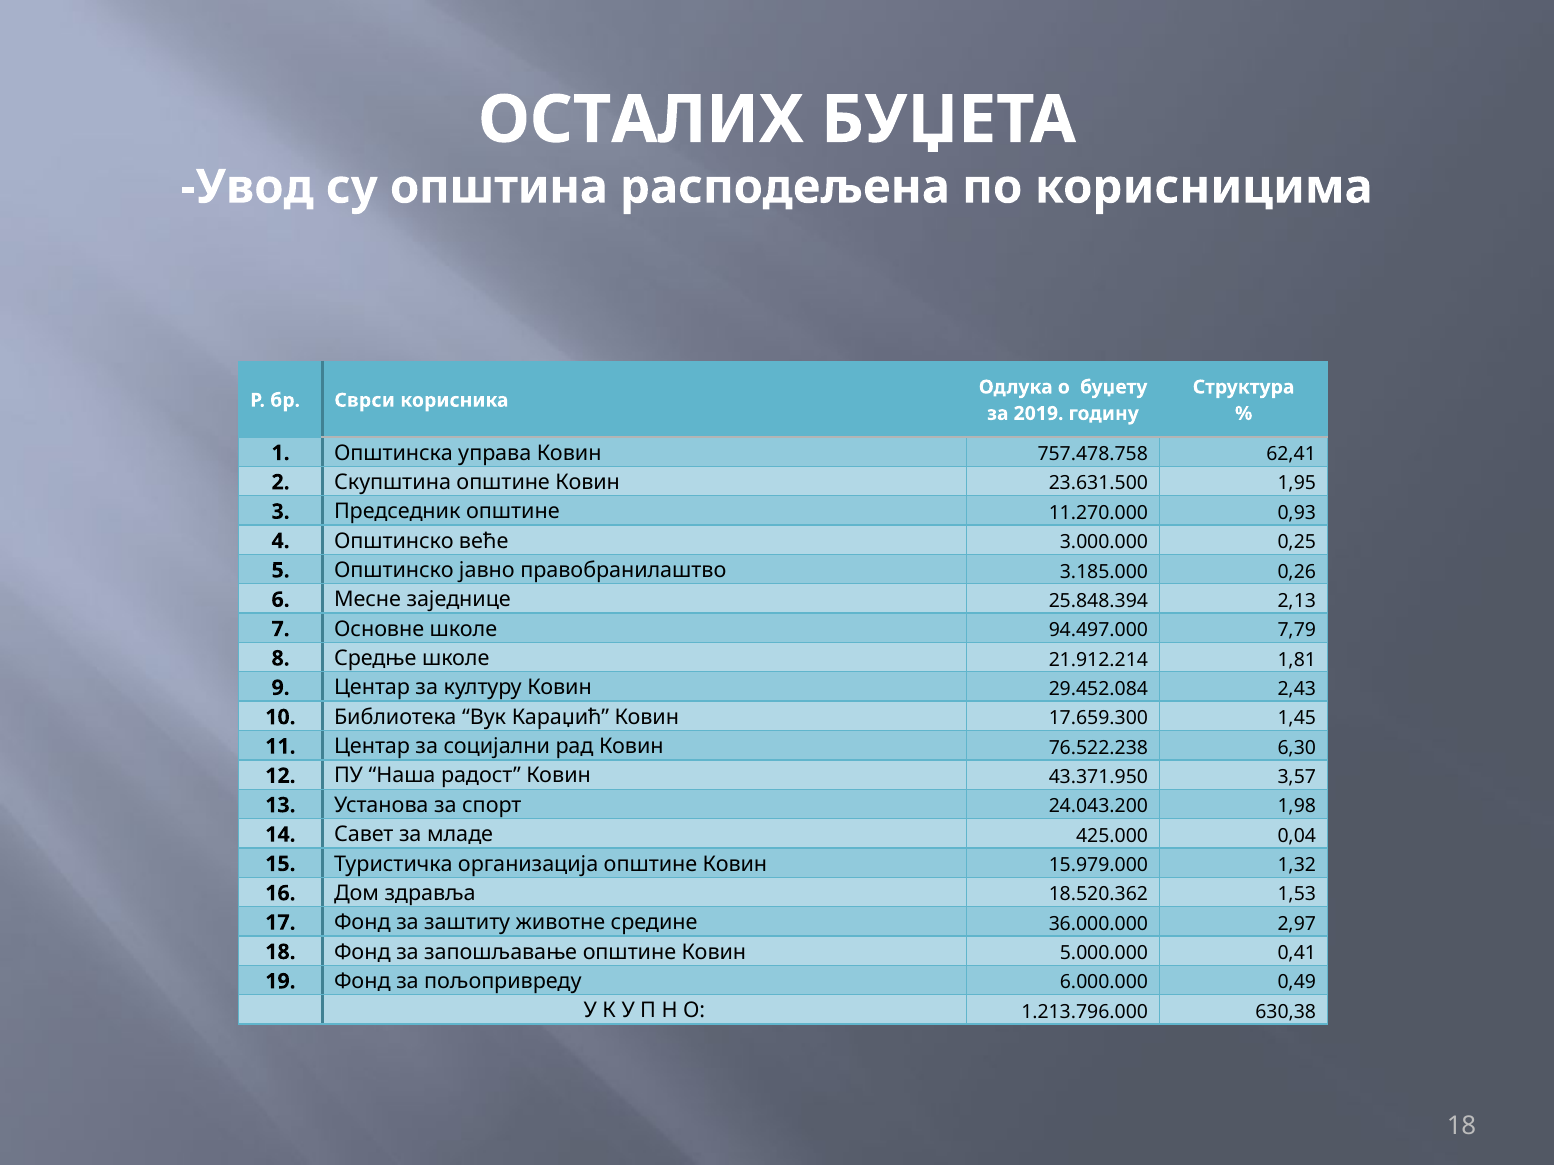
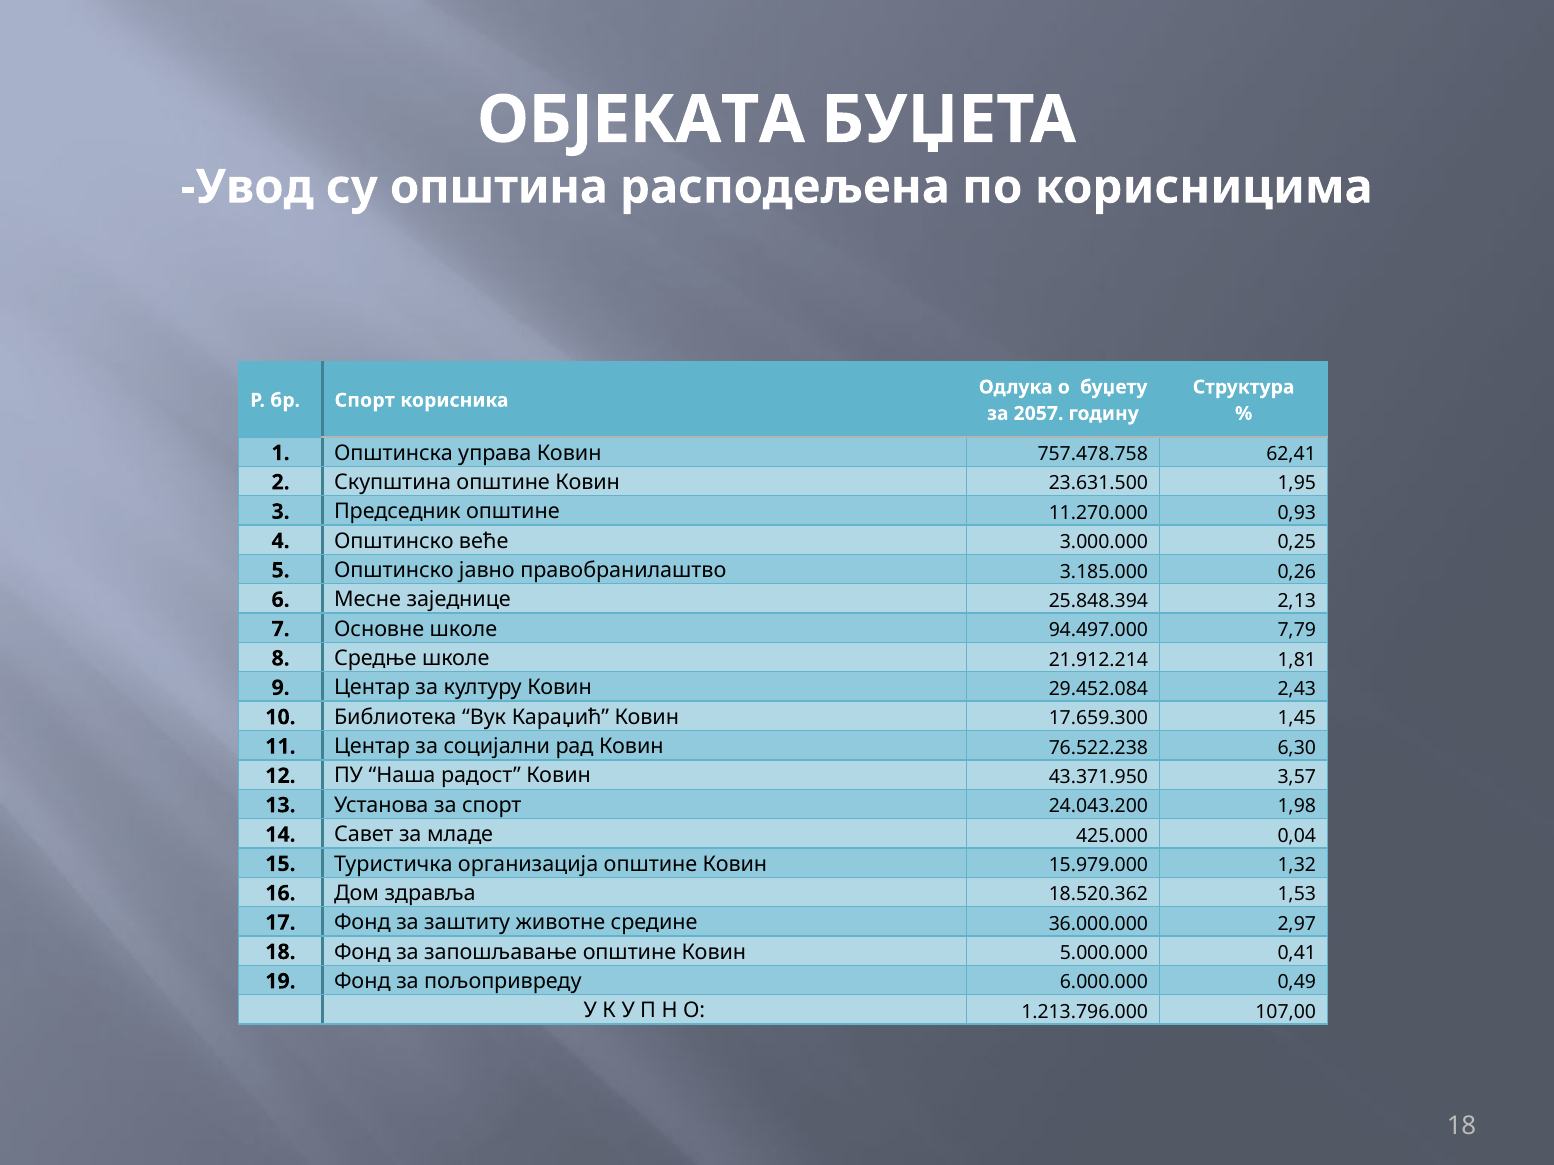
ОСТАЛИХ: ОСТАЛИХ -> ОБЈЕКАТА
бр Сврси: Сврси -> Спорт
2019: 2019 -> 2057
630,38: 630,38 -> 107,00
